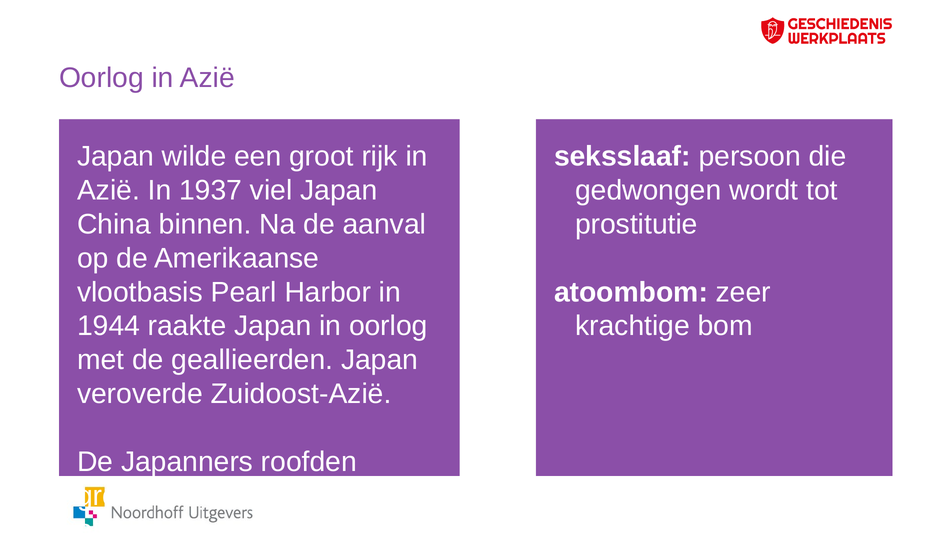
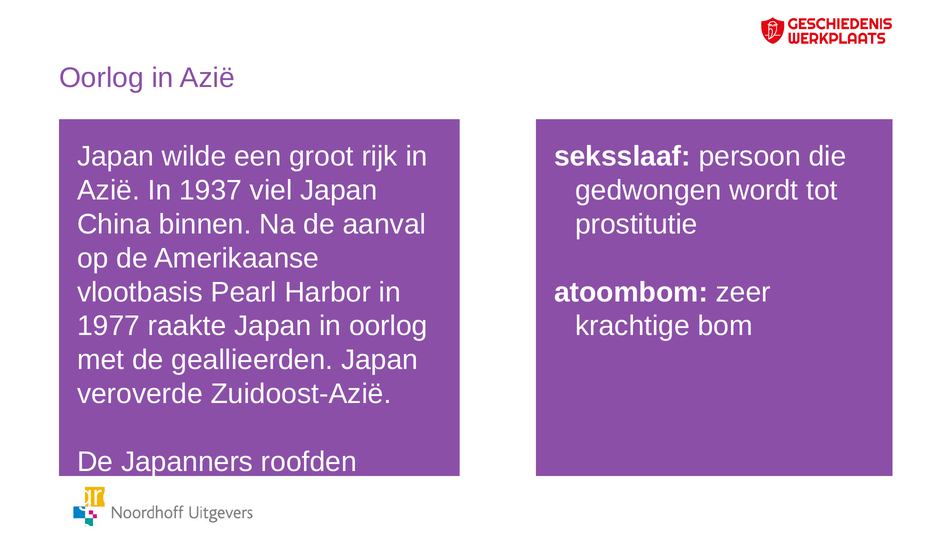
1944: 1944 -> 1977
